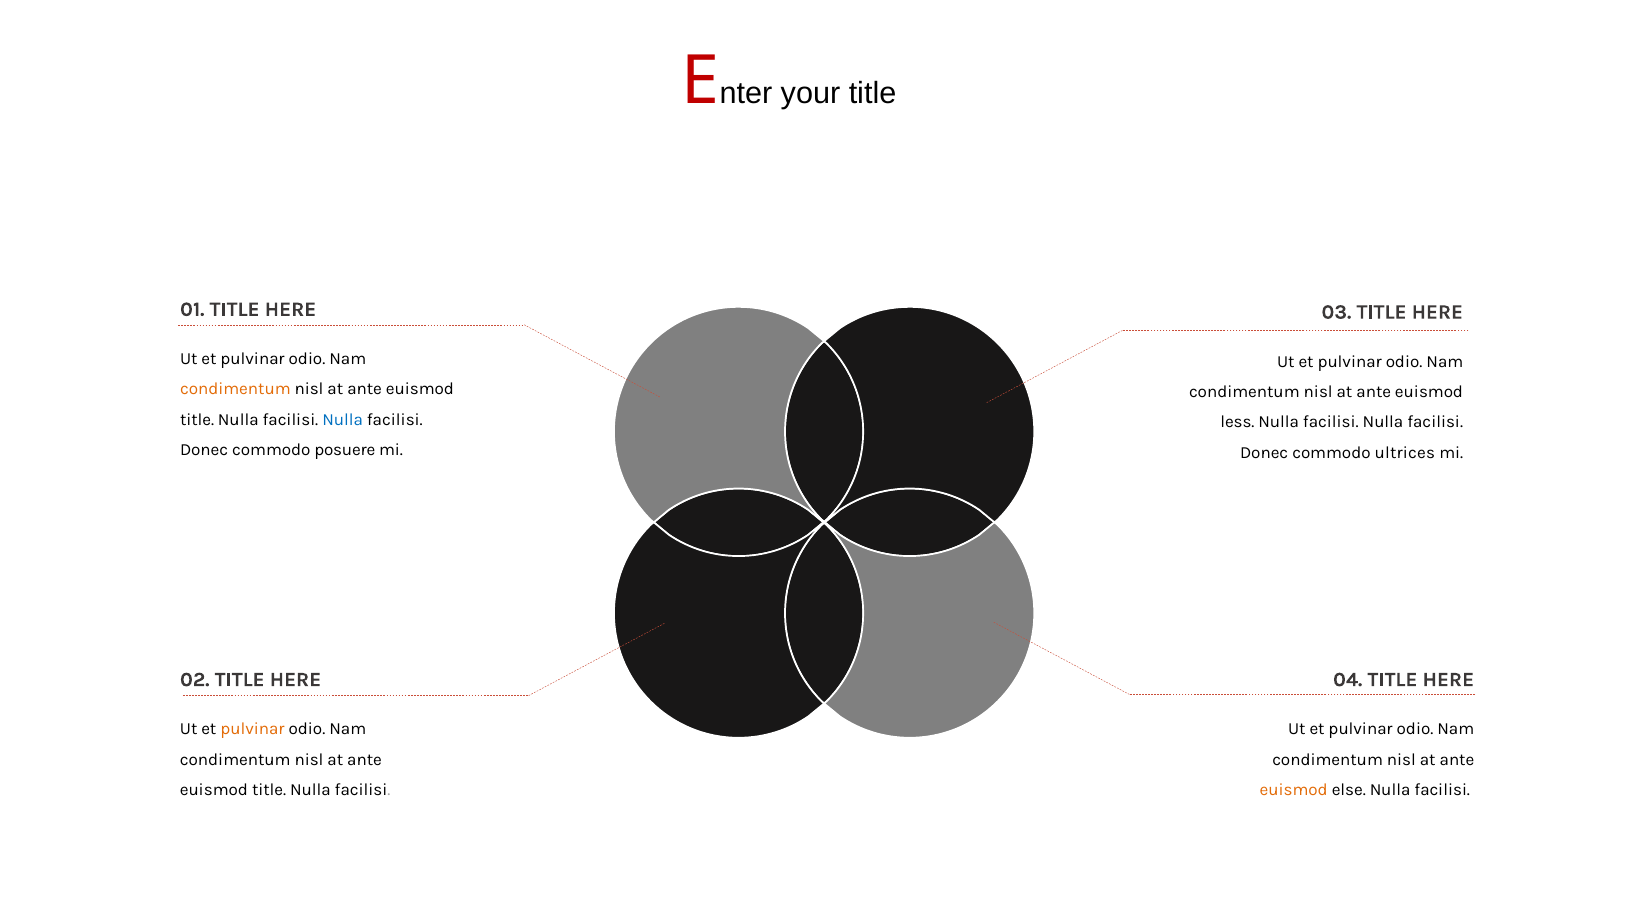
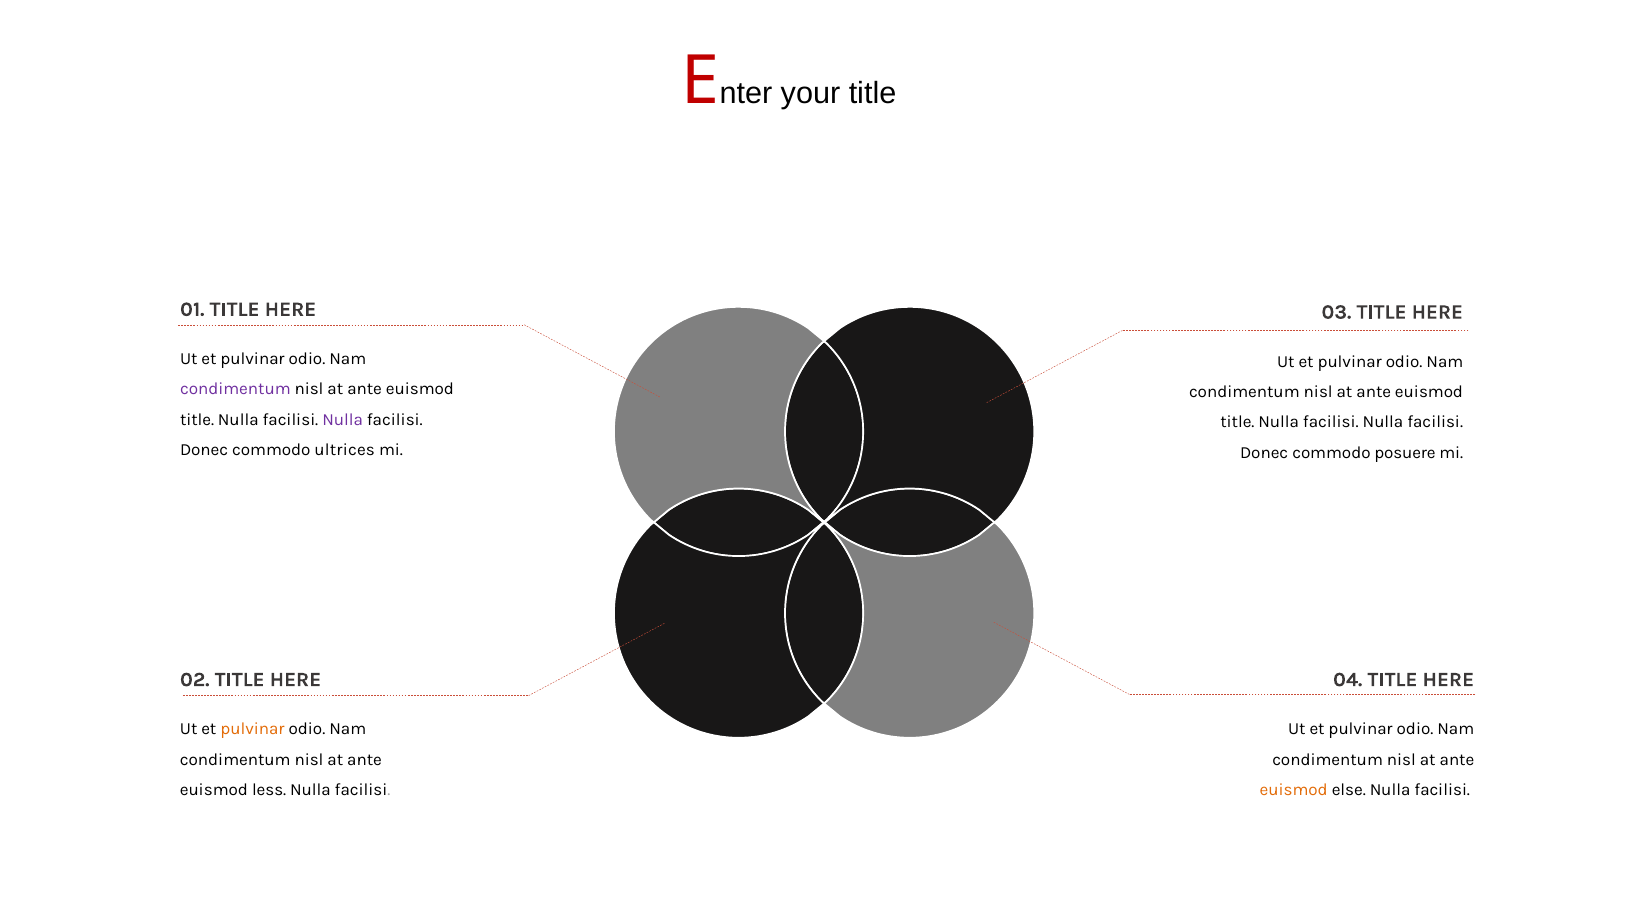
condimentum at (235, 389) colour: orange -> purple
Nulla at (343, 420) colour: blue -> purple
less at (1237, 422): less -> title
posuere: posuere -> ultrices
ultrices: ultrices -> posuere
title at (269, 790): title -> less
